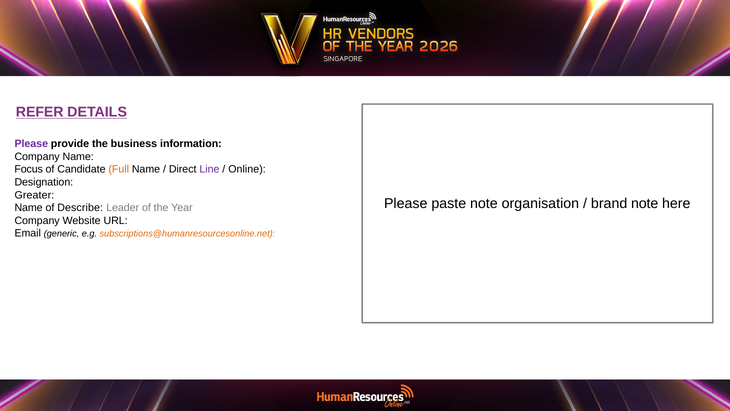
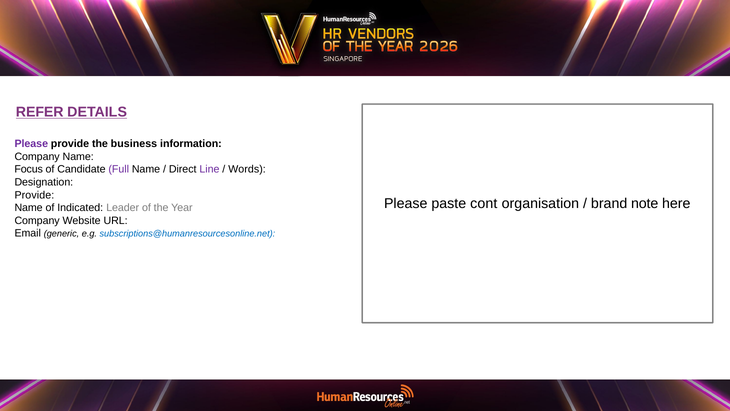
Full colour: orange -> purple
Online: Online -> Words
Greater at (34, 195): Greater -> Provide
paste note: note -> cont
Describe: Describe -> Indicated
subscriptions@humanresourcesonline.net colour: orange -> blue
